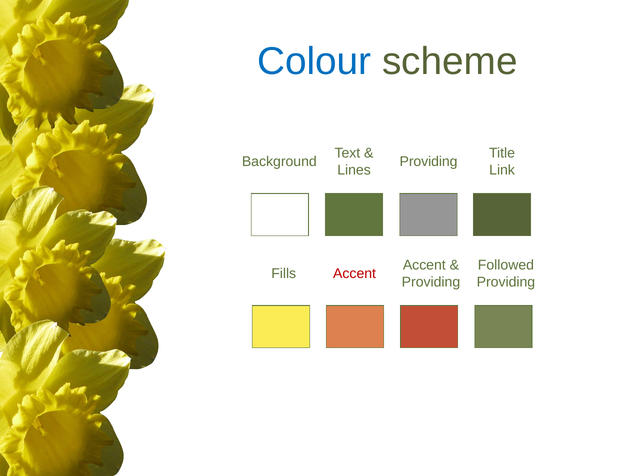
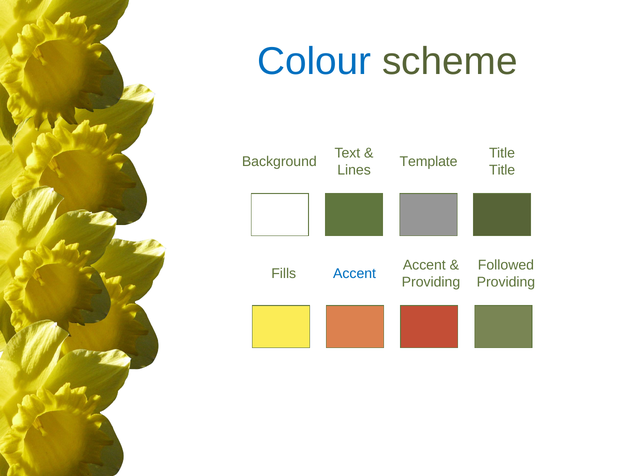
Providing at (429, 161): Providing -> Template
Link at (502, 170): Link -> Title
Accent at (355, 273) colour: red -> blue
